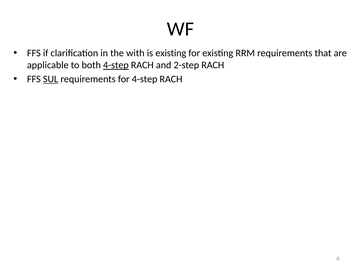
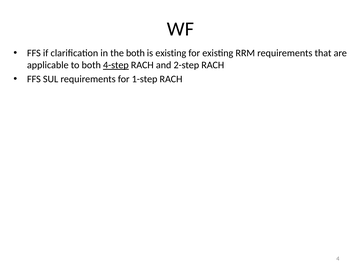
the with: with -> both
SUL underline: present -> none
for 4-step: 4-step -> 1-step
